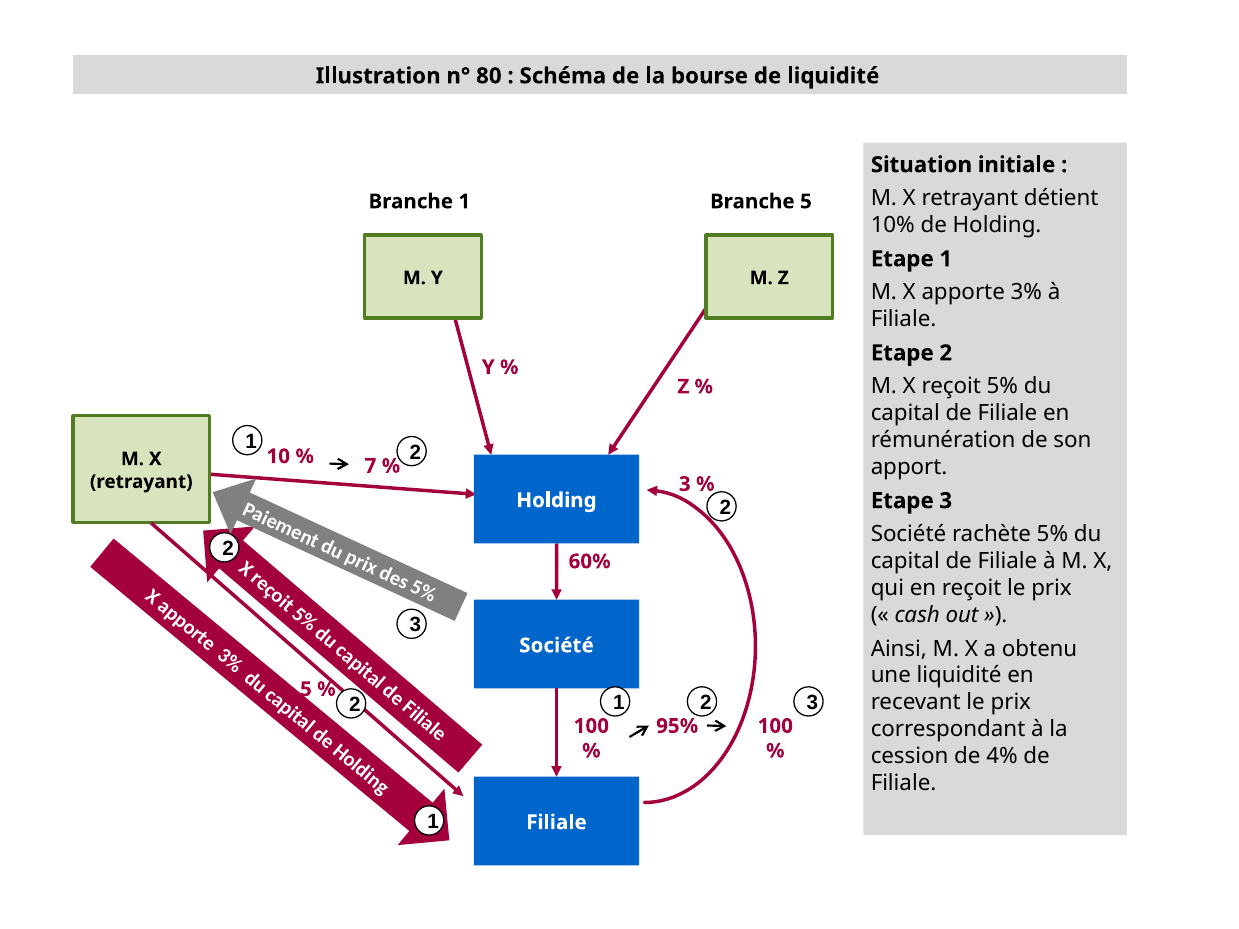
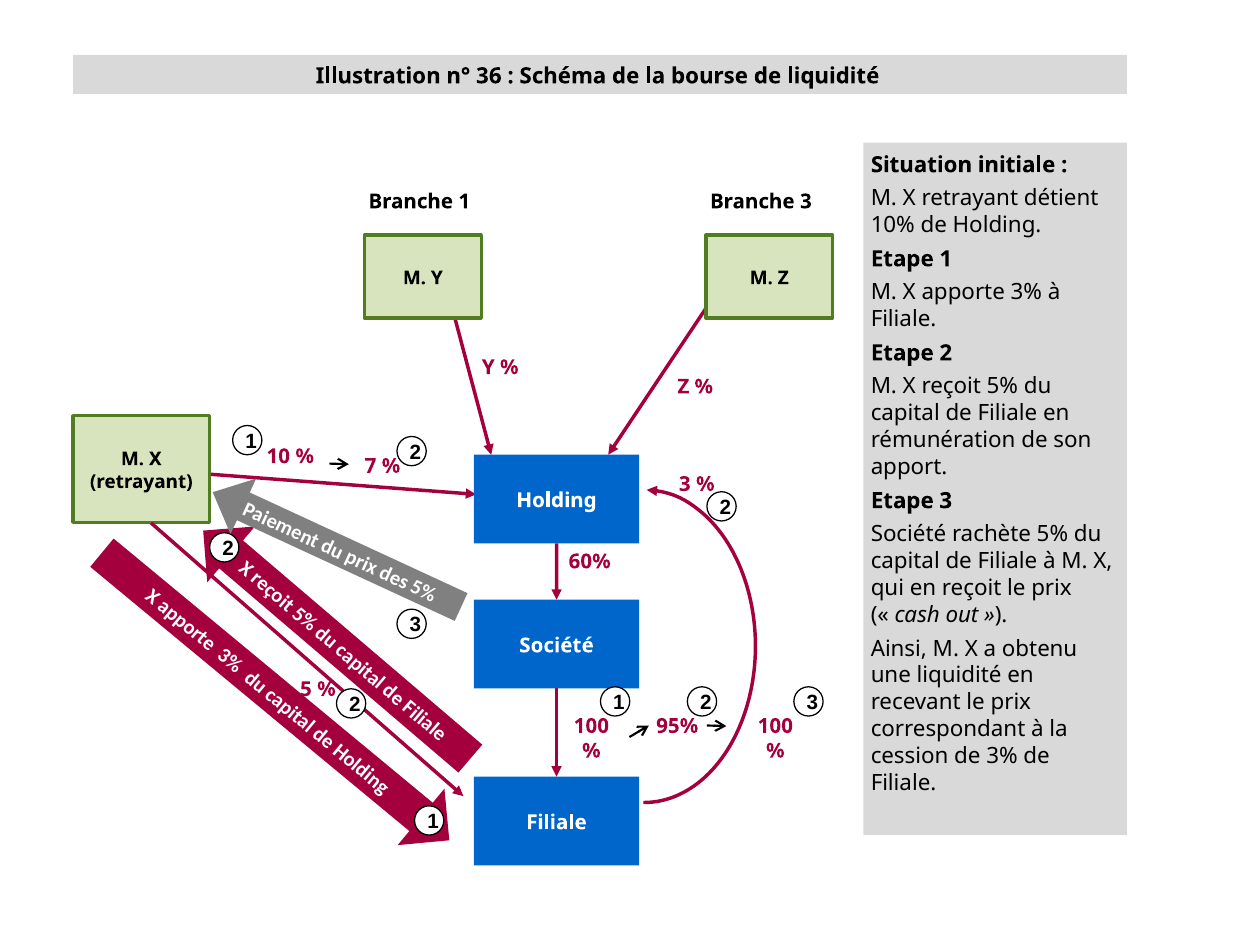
80: 80 -> 36
Branche 5: 5 -> 3
de 4%: 4% -> 3%
